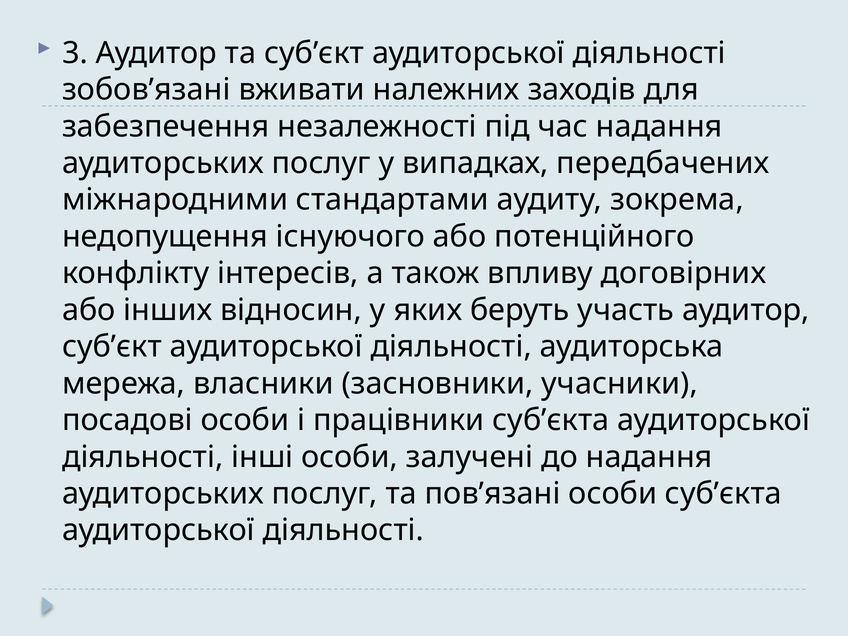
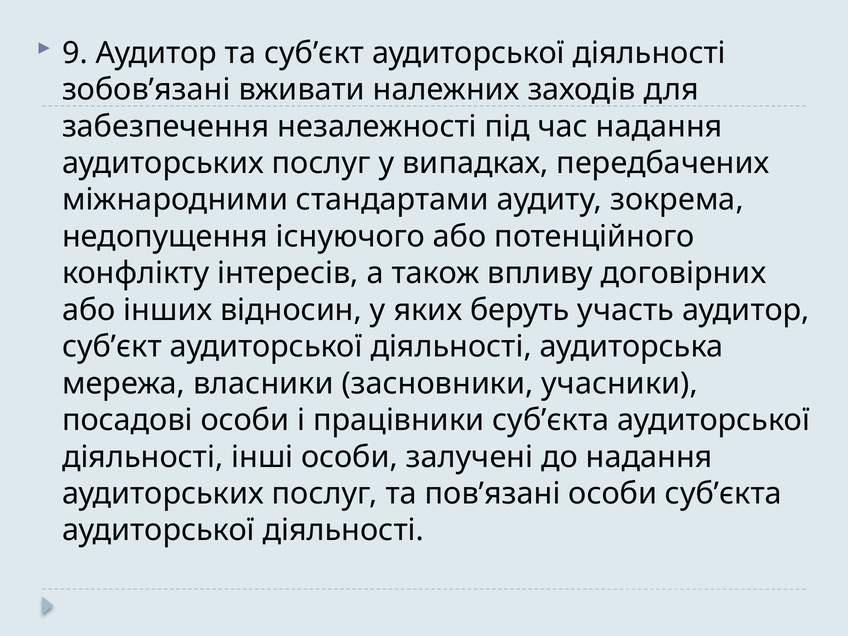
3: 3 -> 9
